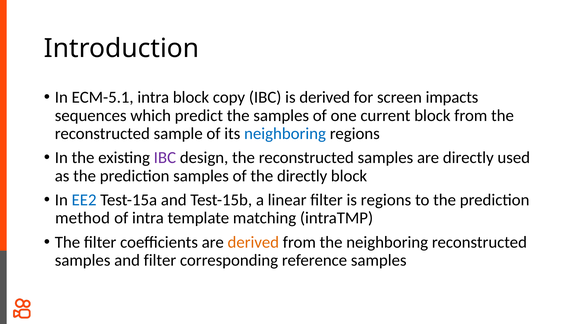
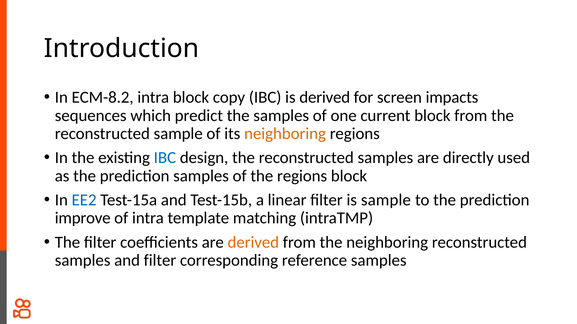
ECM-5.1: ECM-5.1 -> ECM-8.2
neighboring at (285, 134) colour: blue -> orange
IBC at (165, 158) colour: purple -> blue
the directly: directly -> regions
is regions: regions -> sample
method: method -> improve
